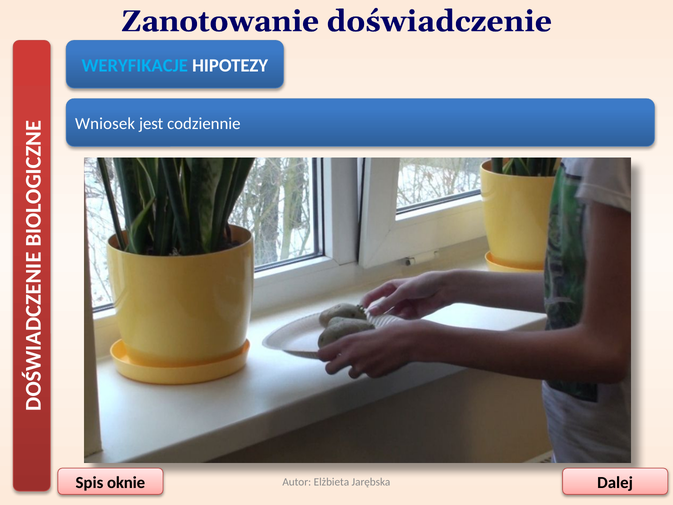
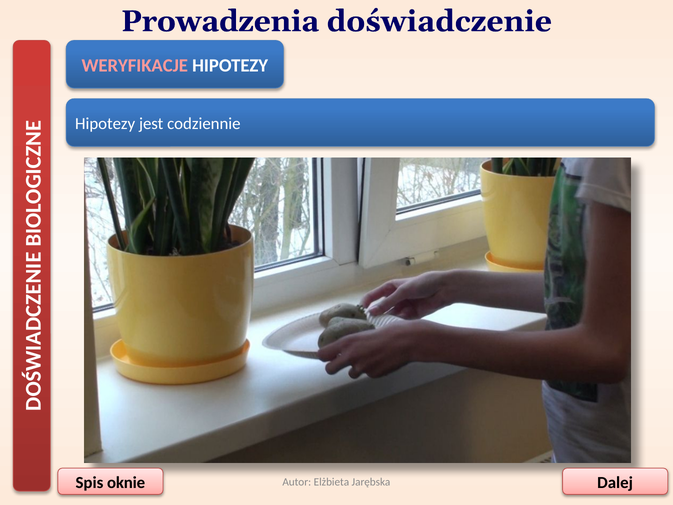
Zanotowanie: Zanotowanie -> Prowadzenia
WERYFIKACJE colour: light blue -> pink
Wniosek at (105, 124): Wniosek -> Hipotezy
